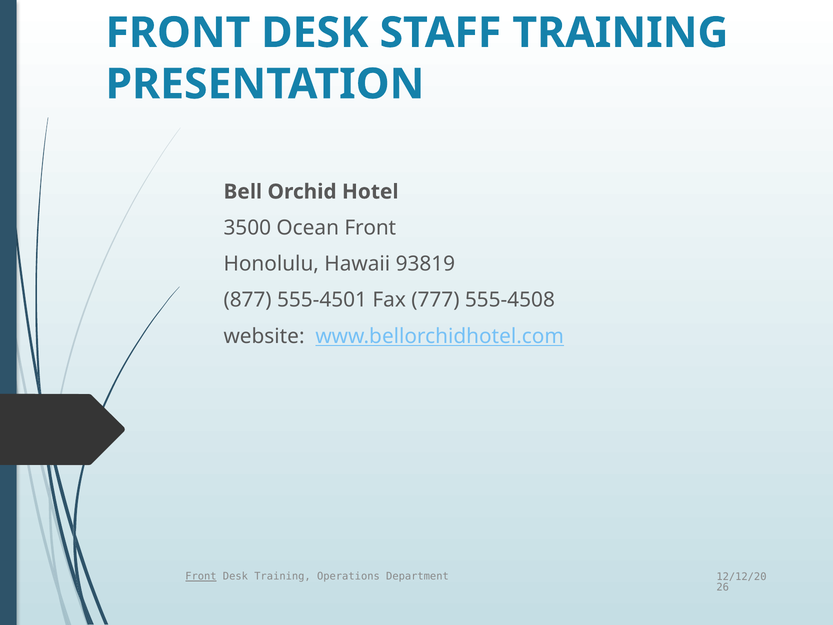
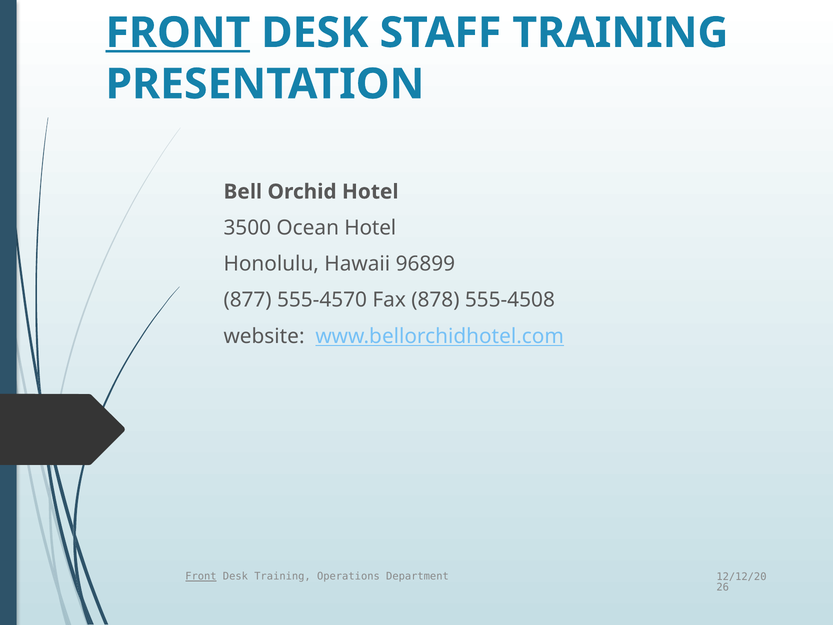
FRONT at (178, 33) underline: none -> present
Ocean Front: Front -> Hotel
93819: 93819 -> 96899
555-4501: 555-4501 -> 555-4570
777: 777 -> 878
